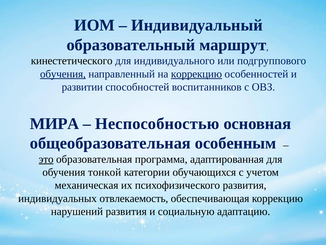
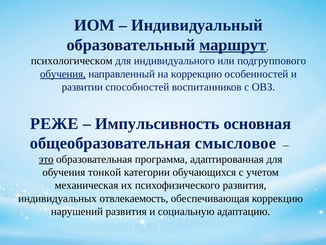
маршрут underline: none -> present
кинестетического: кинестетического -> психологическом
коррекцию at (196, 74) underline: present -> none
МИРА: МИРА -> РЕЖЕ
Неспособностью: Неспособностью -> Импульсивность
особенным: особенным -> смысловое
